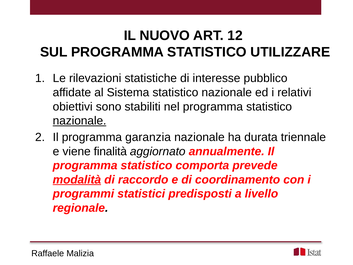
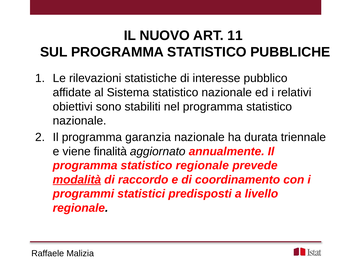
12: 12 -> 11
UTILIZZARE: UTILIZZARE -> PUBBLICHE
nazionale at (80, 121) underline: present -> none
statistico comporta: comporta -> regionale
